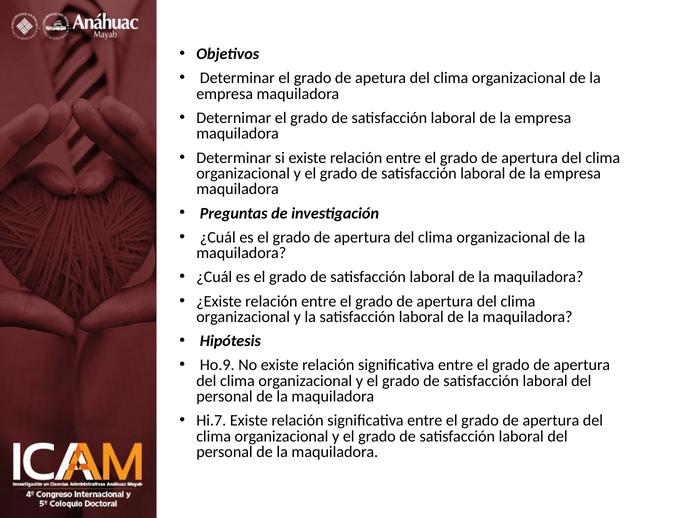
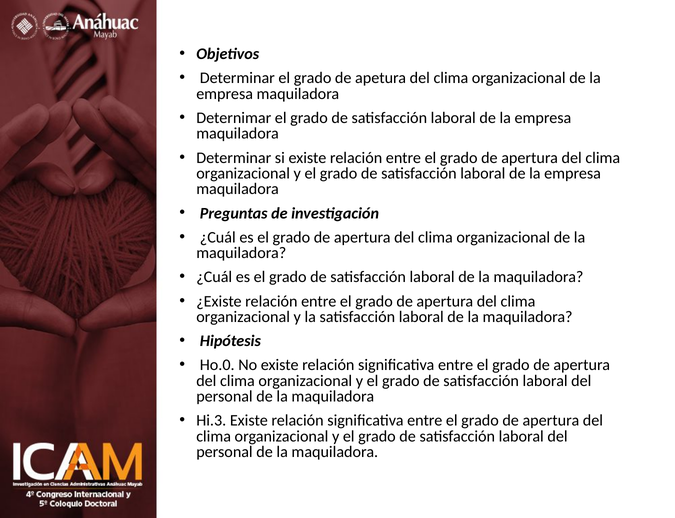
Ho.9: Ho.9 -> Ho.0
Hi.7: Hi.7 -> Hi.3
